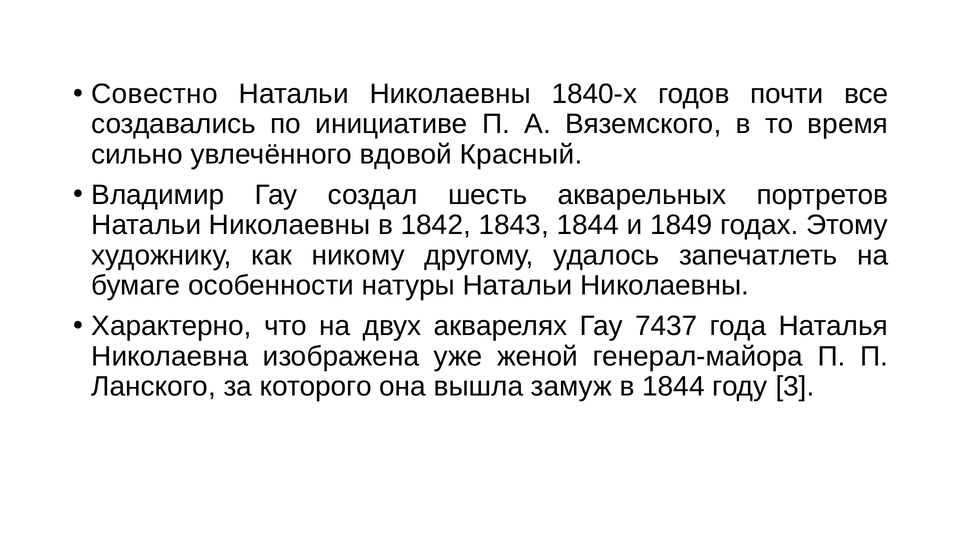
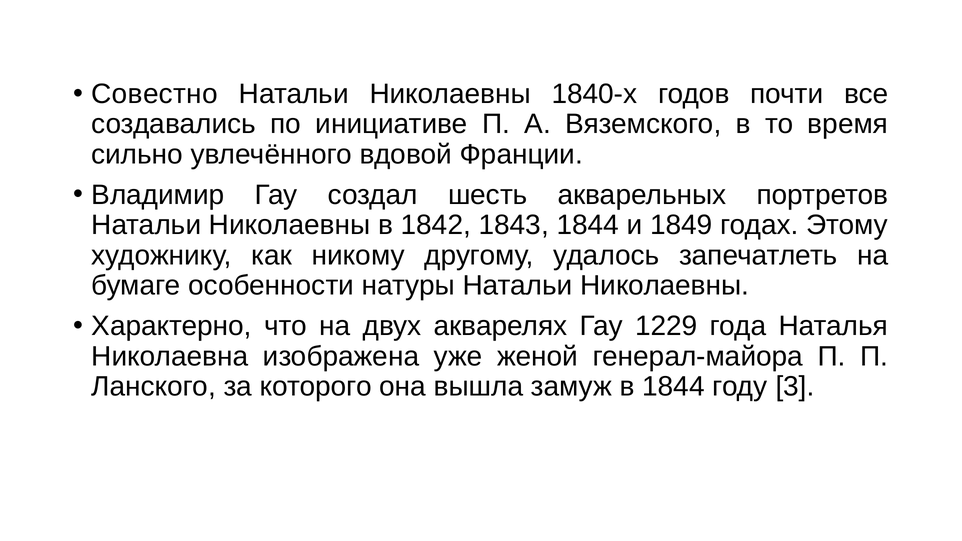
Красный: Красный -> Франции
7437: 7437 -> 1229
